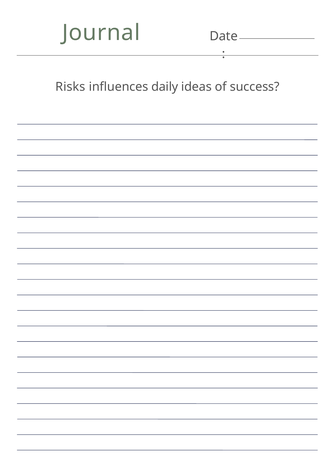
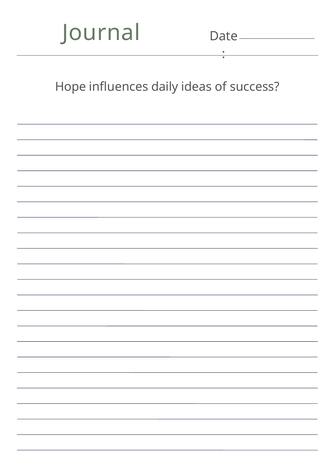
Risks: Risks -> Hope
